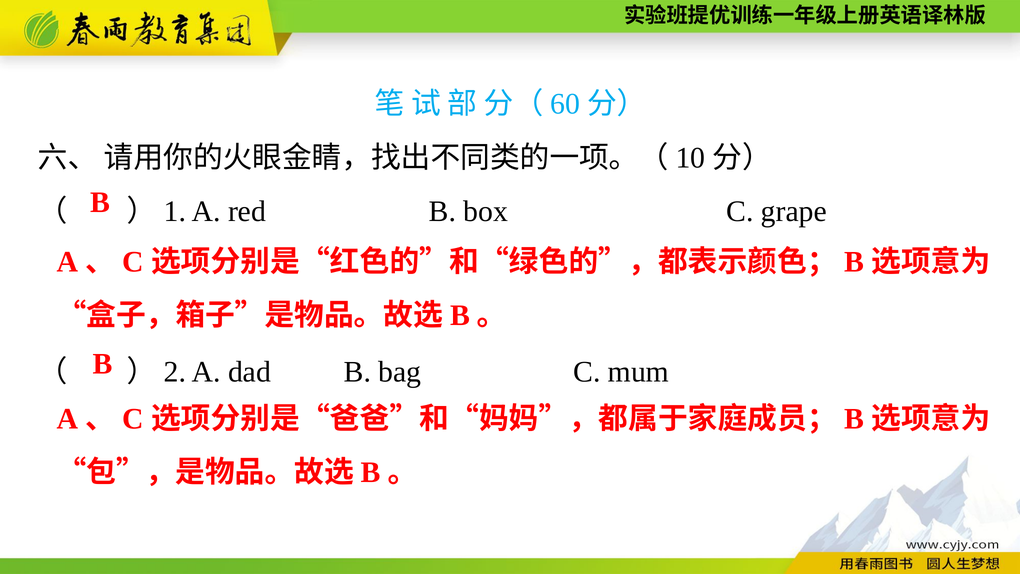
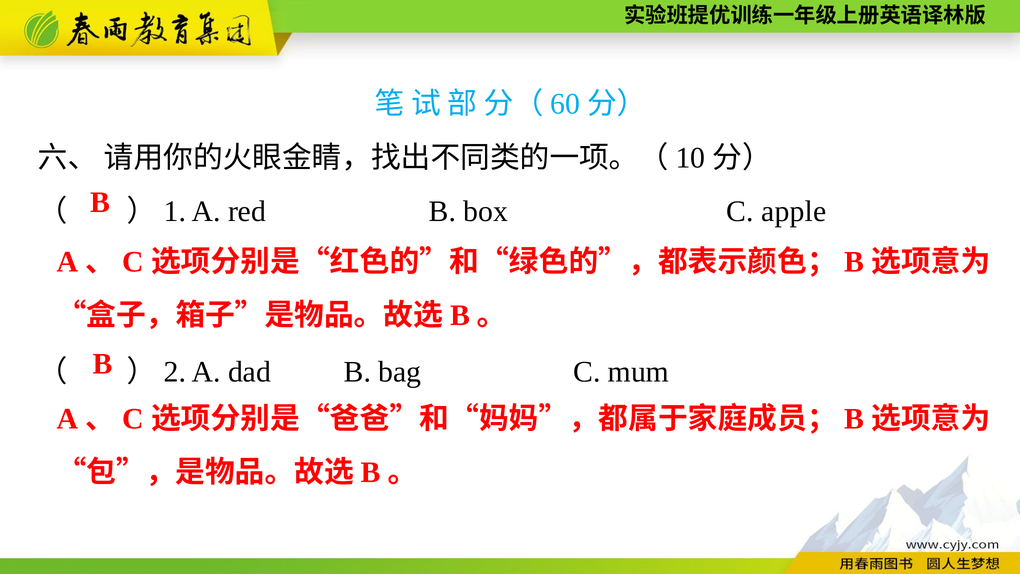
grape: grape -> apple
